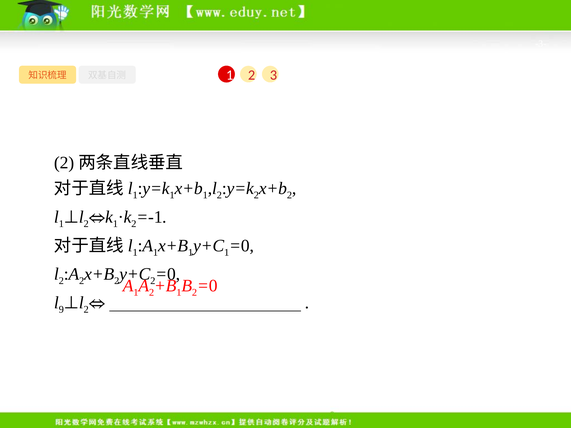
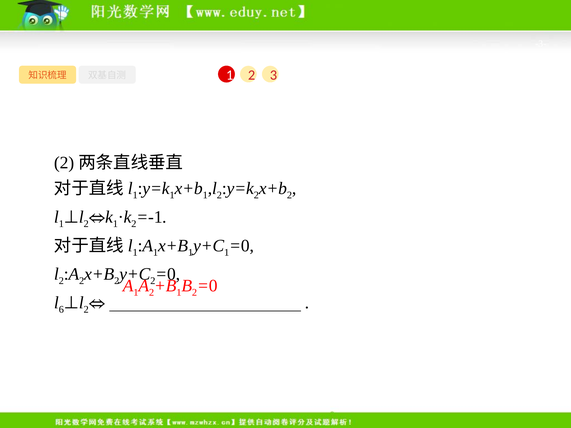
9: 9 -> 6
